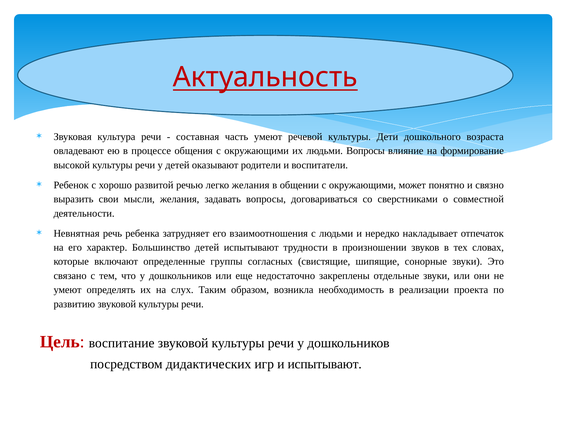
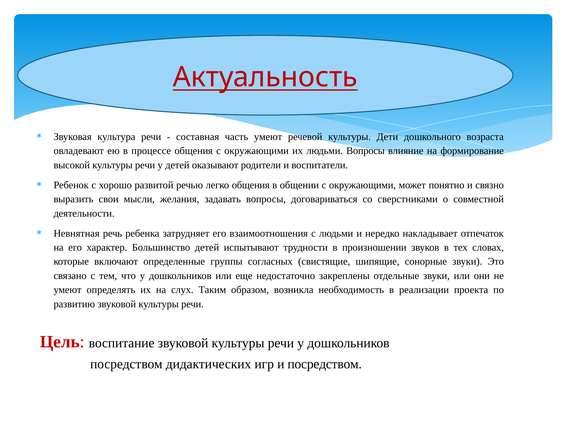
легко желания: желания -> общения
и испытывают: испытывают -> посредством
